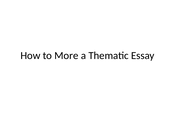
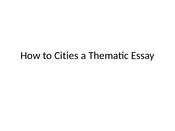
More: More -> Cities
